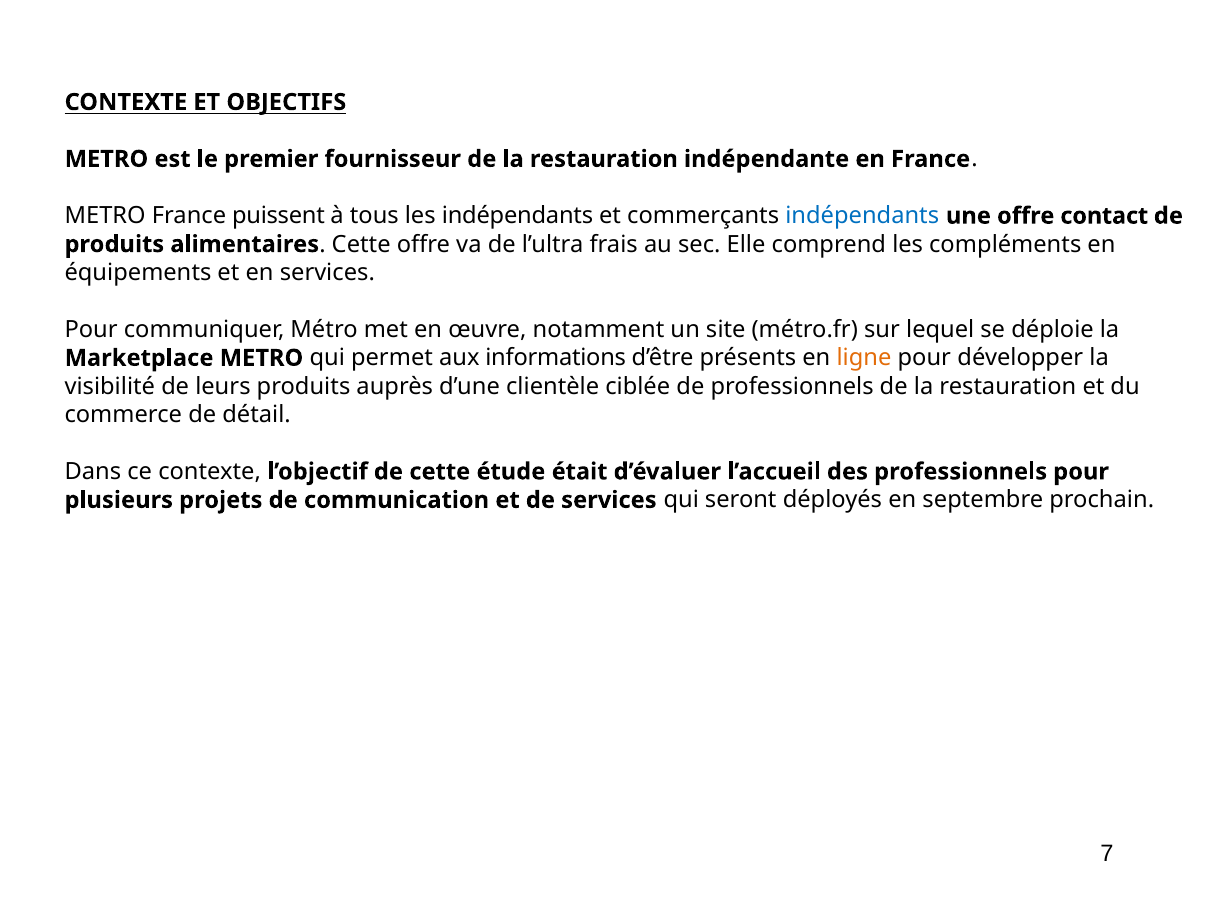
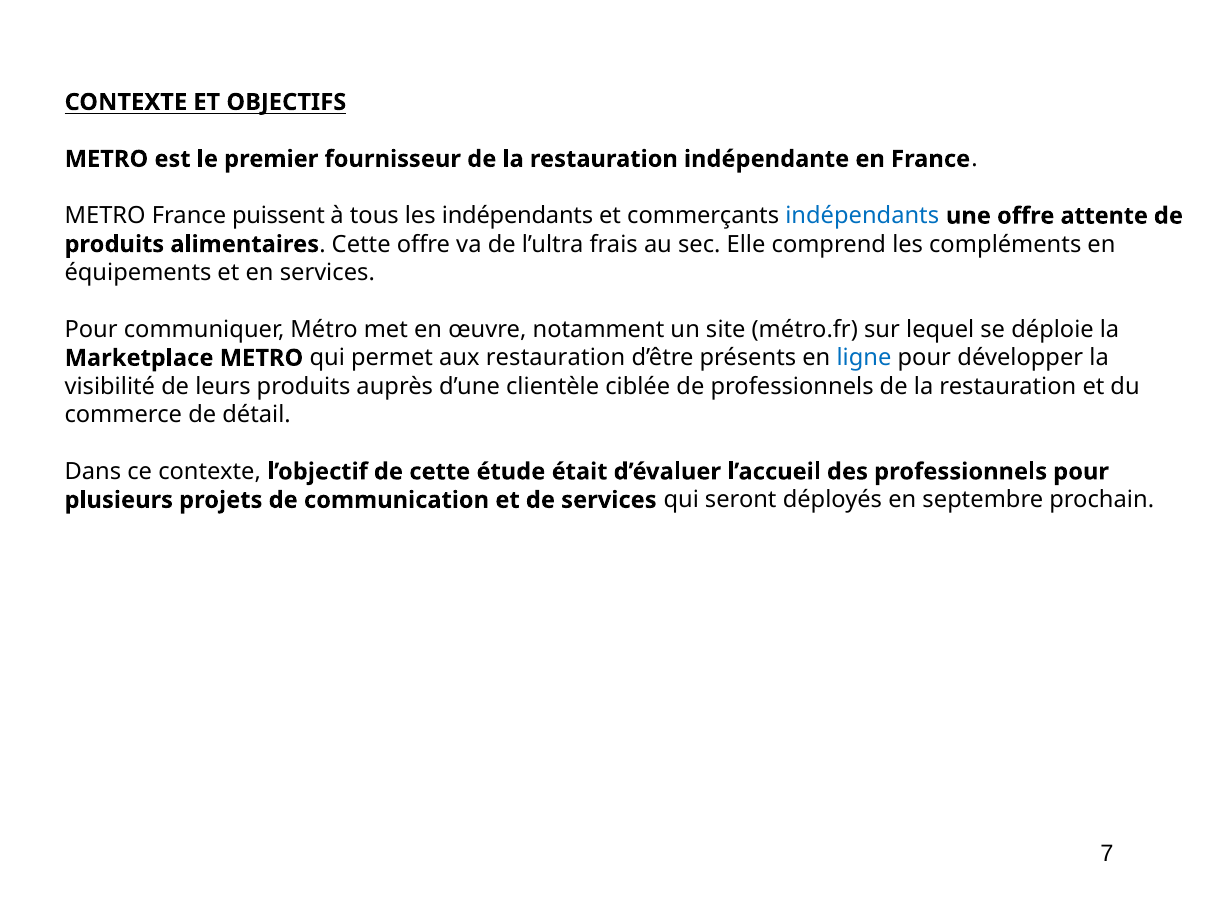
contact: contact -> attente
aux informations: informations -> restauration
ligne colour: orange -> blue
